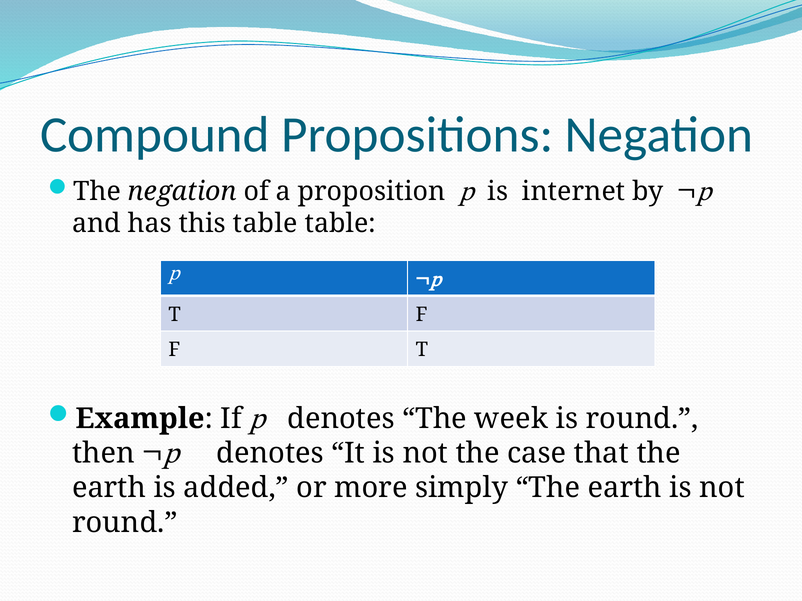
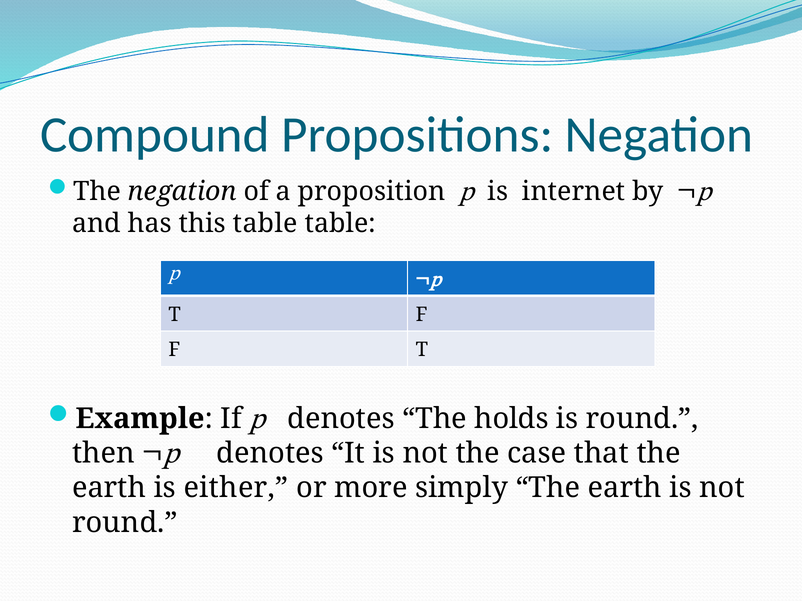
week: week -> holds
added: added -> either
